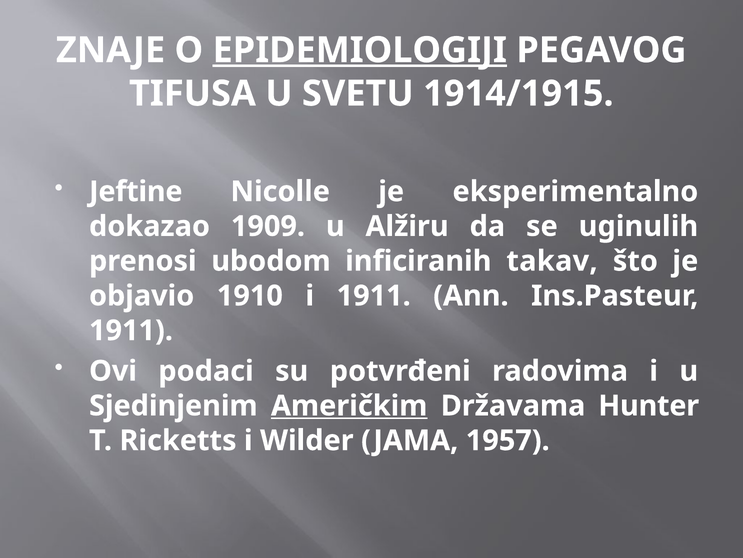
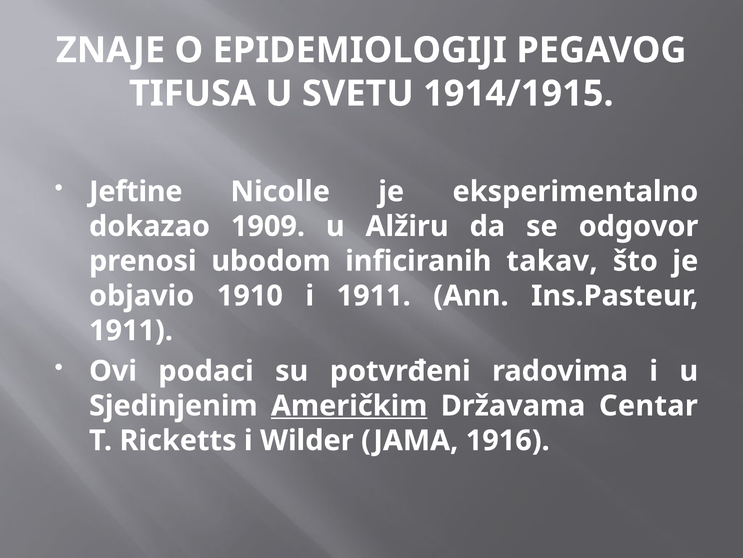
EPIDEMIOLOGIJI underline: present -> none
uginulih: uginulih -> odgovor
Hunter: Hunter -> Centar
1957: 1957 -> 1916
